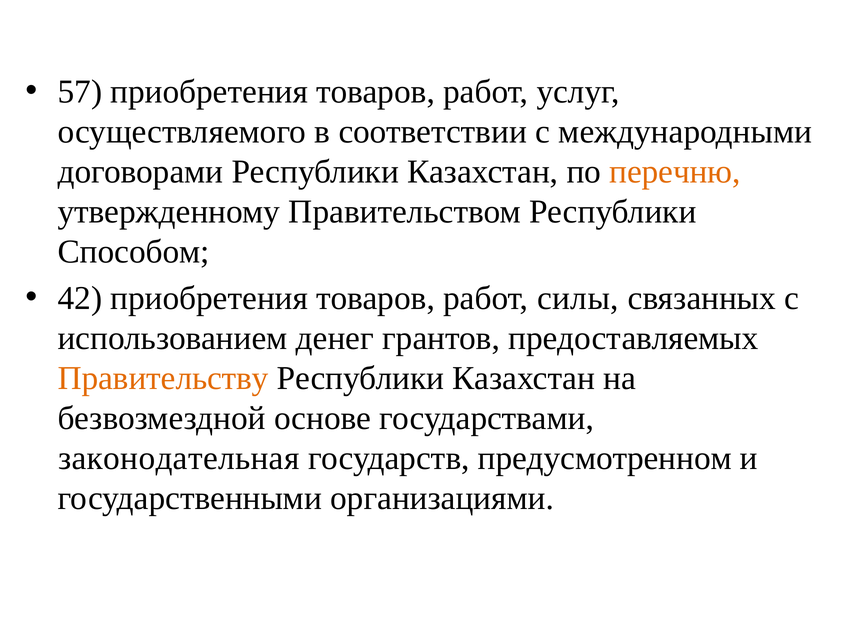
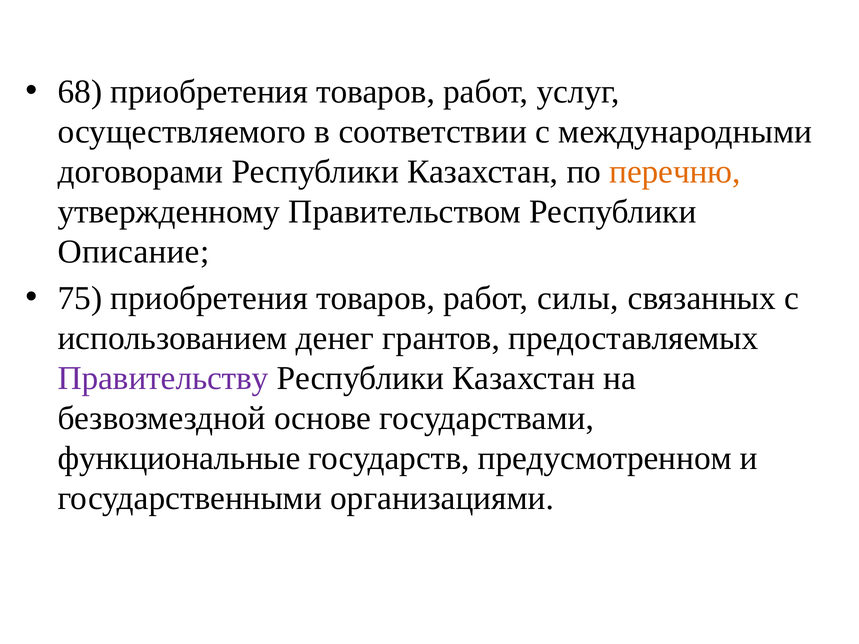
57: 57 -> 68
Способом: Способом -> Описание
42: 42 -> 75
Правительству colour: orange -> purple
законодательная: законодательная -> функциональные
